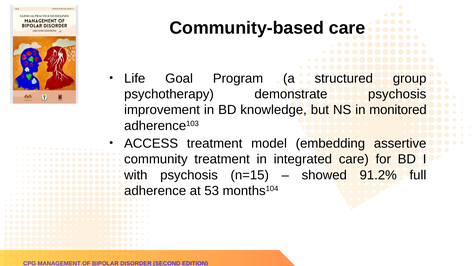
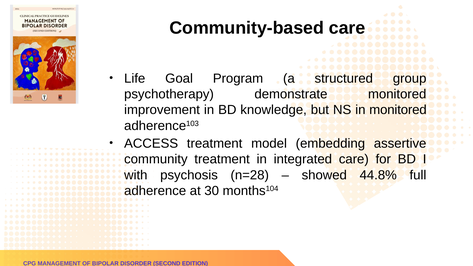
demonstrate psychosis: psychosis -> monitored
n=15: n=15 -> n=28
91.2%: 91.2% -> 44.8%
53: 53 -> 30
